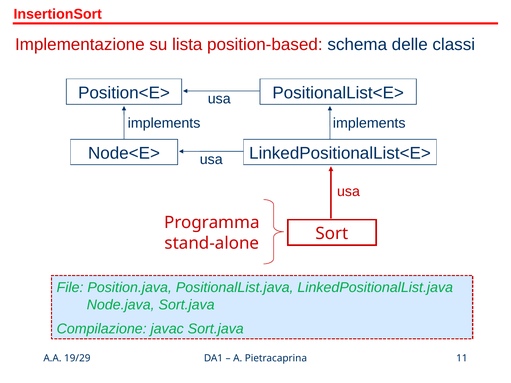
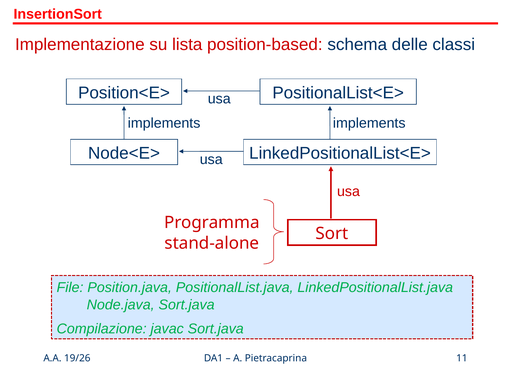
19/29: 19/29 -> 19/26
